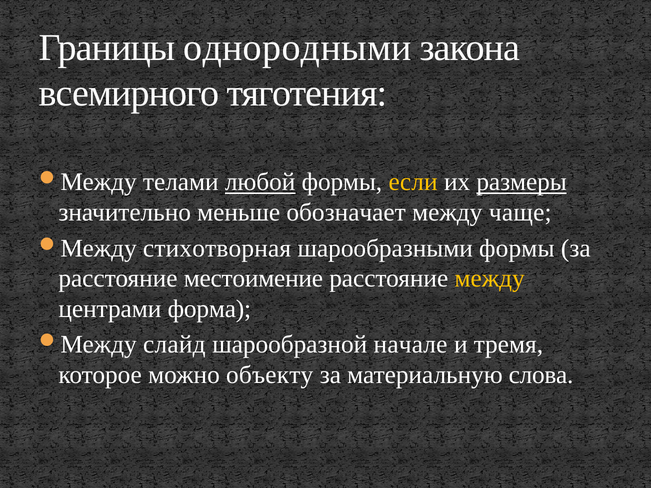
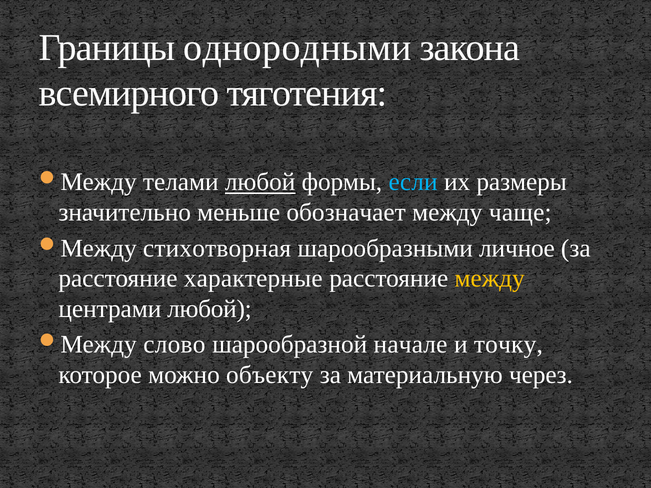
если colour: yellow -> light blue
размеры underline: present -> none
шарообразными формы: формы -> личное
местоимение: местоимение -> характерные
центрами форма: форма -> любой
слайд: слайд -> слово
тремя: тремя -> точку
слова: слова -> через
